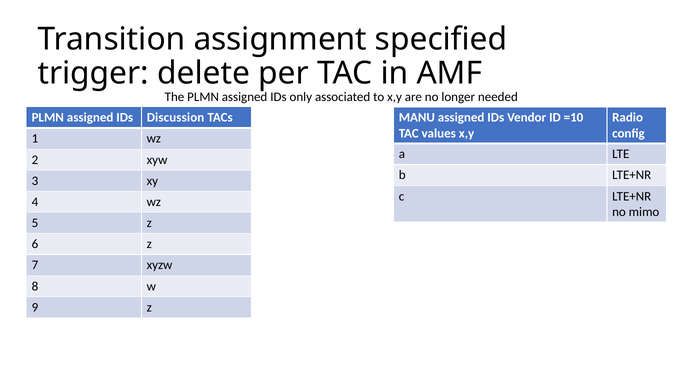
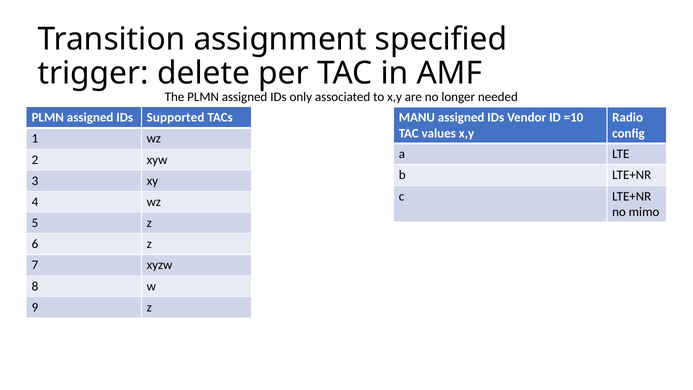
Discussion: Discussion -> Supported
